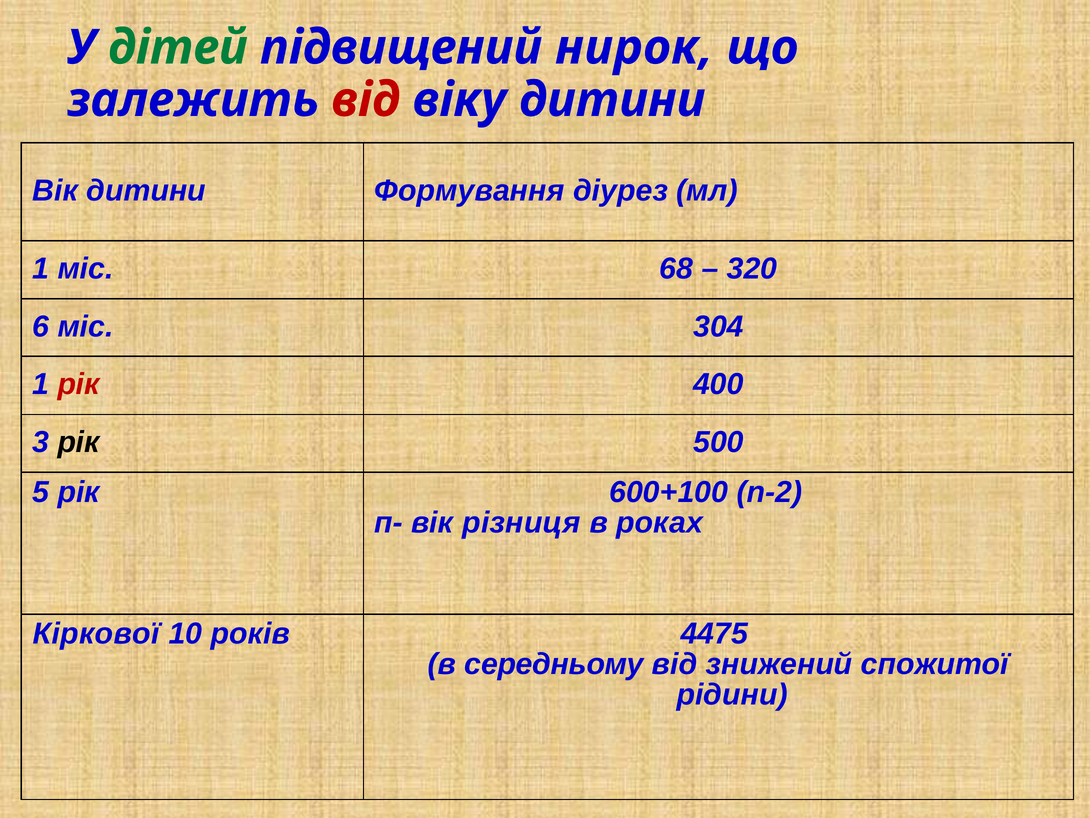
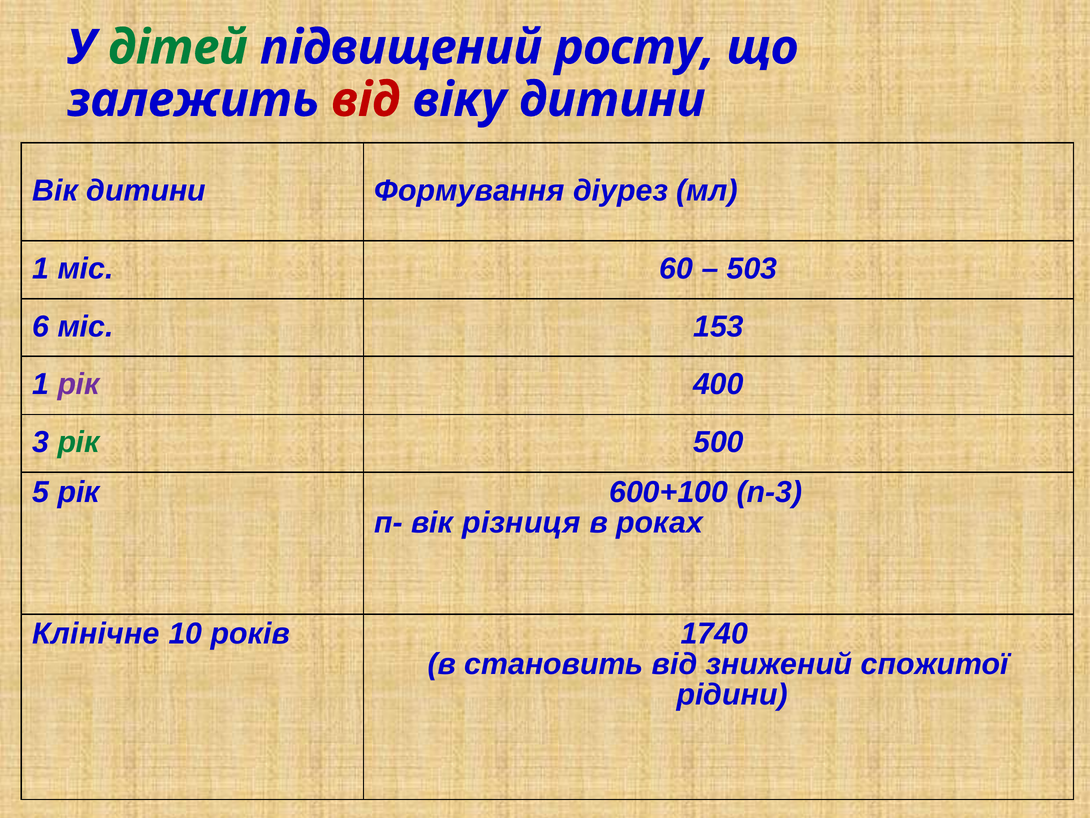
нирок: нирок -> росту
68: 68 -> 60
320: 320 -> 503
304: 304 -> 153
рік at (79, 384) colour: red -> purple
рік at (79, 442) colour: black -> green
n-2: n-2 -> n-3
Кіркової: Кіркової -> Клінічне
4475: 4475 -> 1740
середньому: середньому -> становить
